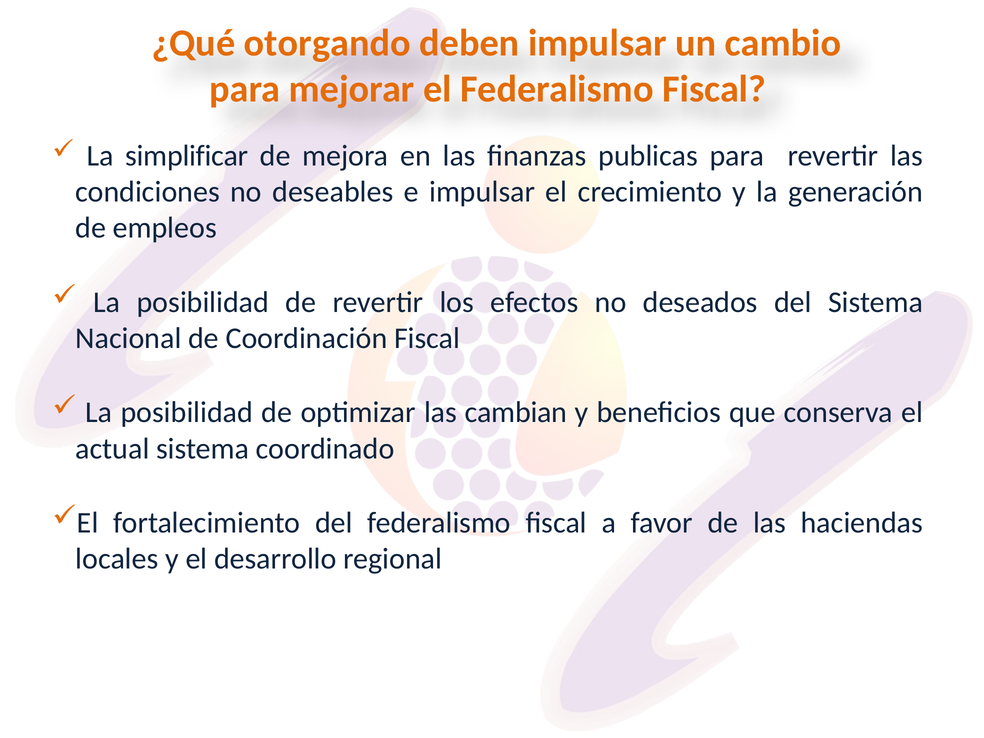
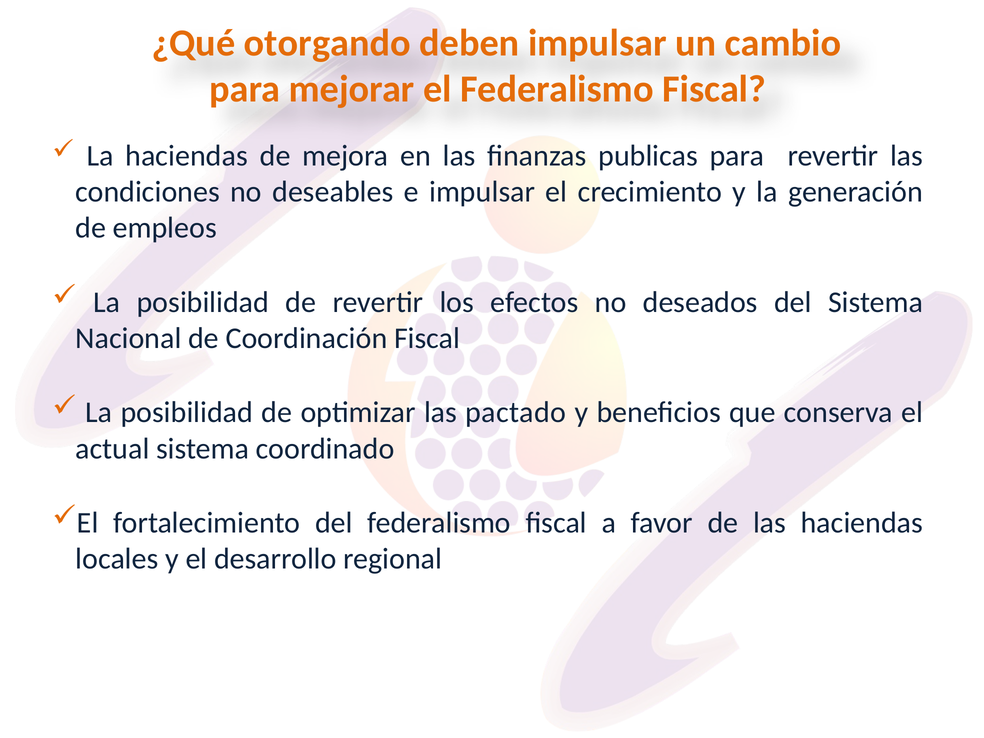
La simplificar: simplificar -> haciendas
cambian: cambian -> pactado
